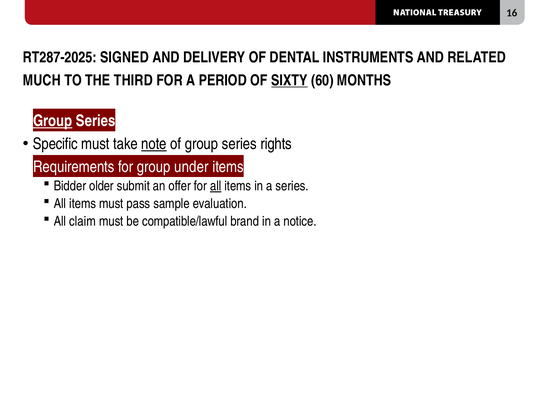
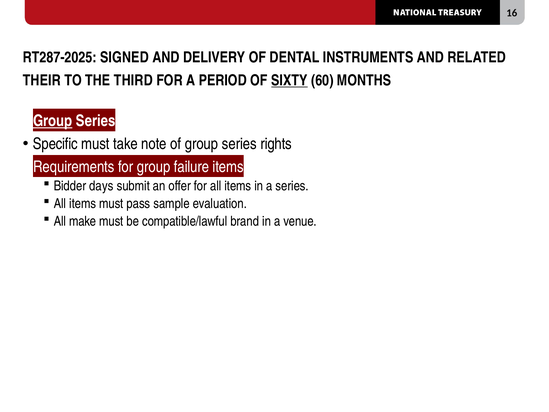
MUCH: MUCH -> THEIR
note underline: present -> none
under: under -> failure
older: older -> days
all at (216, 186) underline: present -> none
claim: claim -> make
notice: notice -> venue
